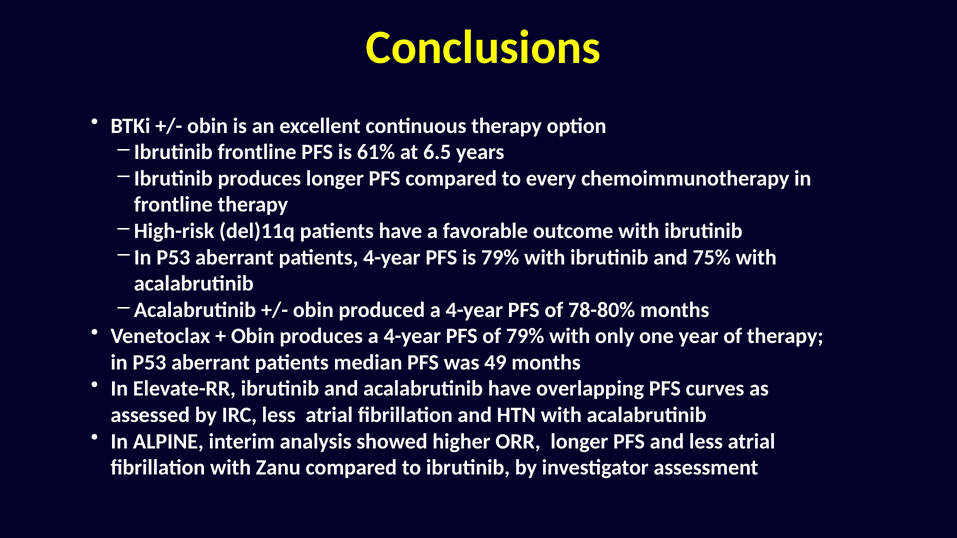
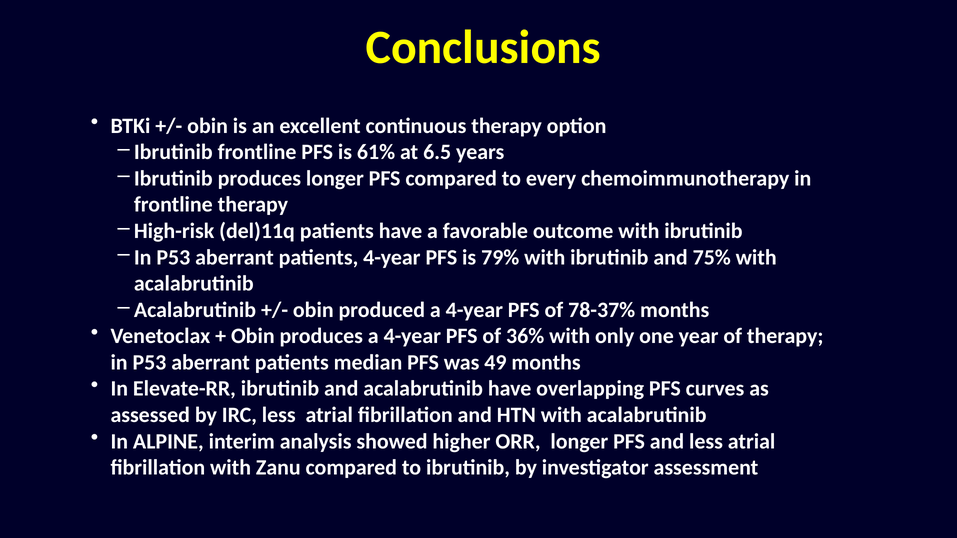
78-80%: 78-80% -> 78-37%
of 79%: 79% -> 36%
